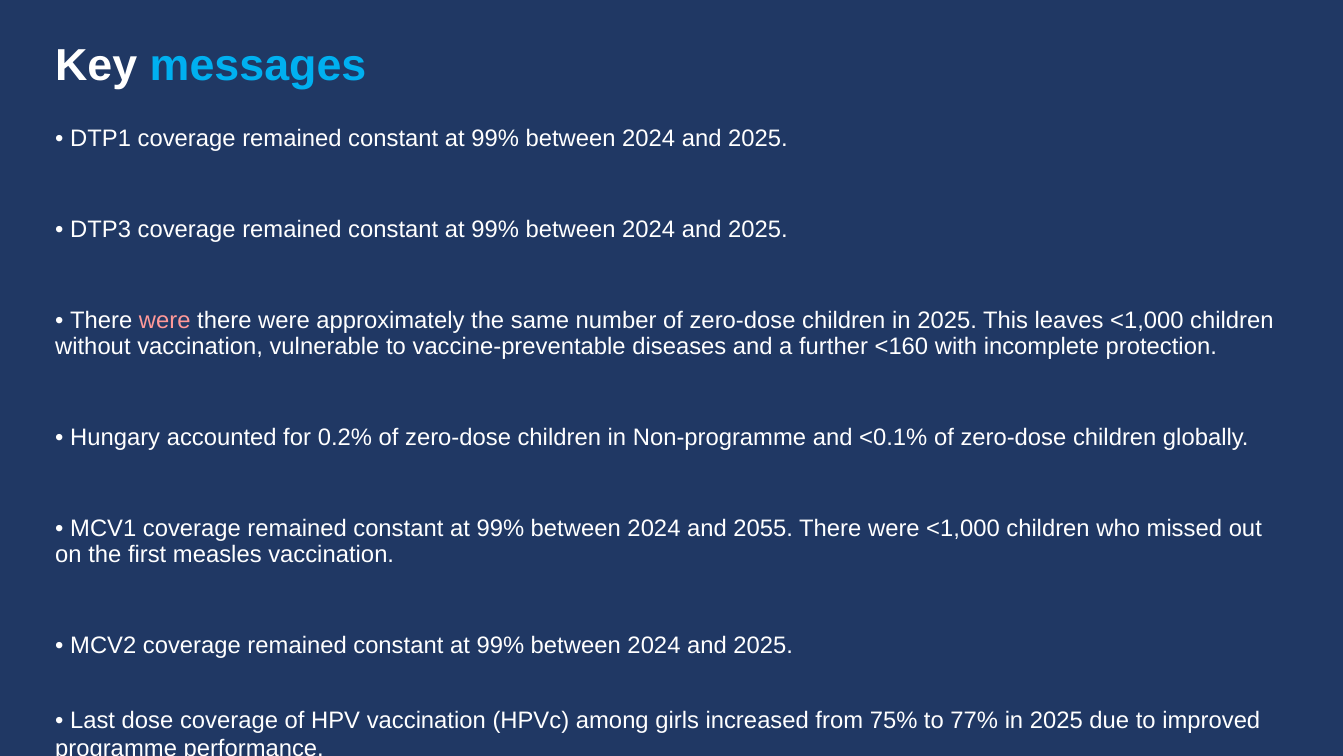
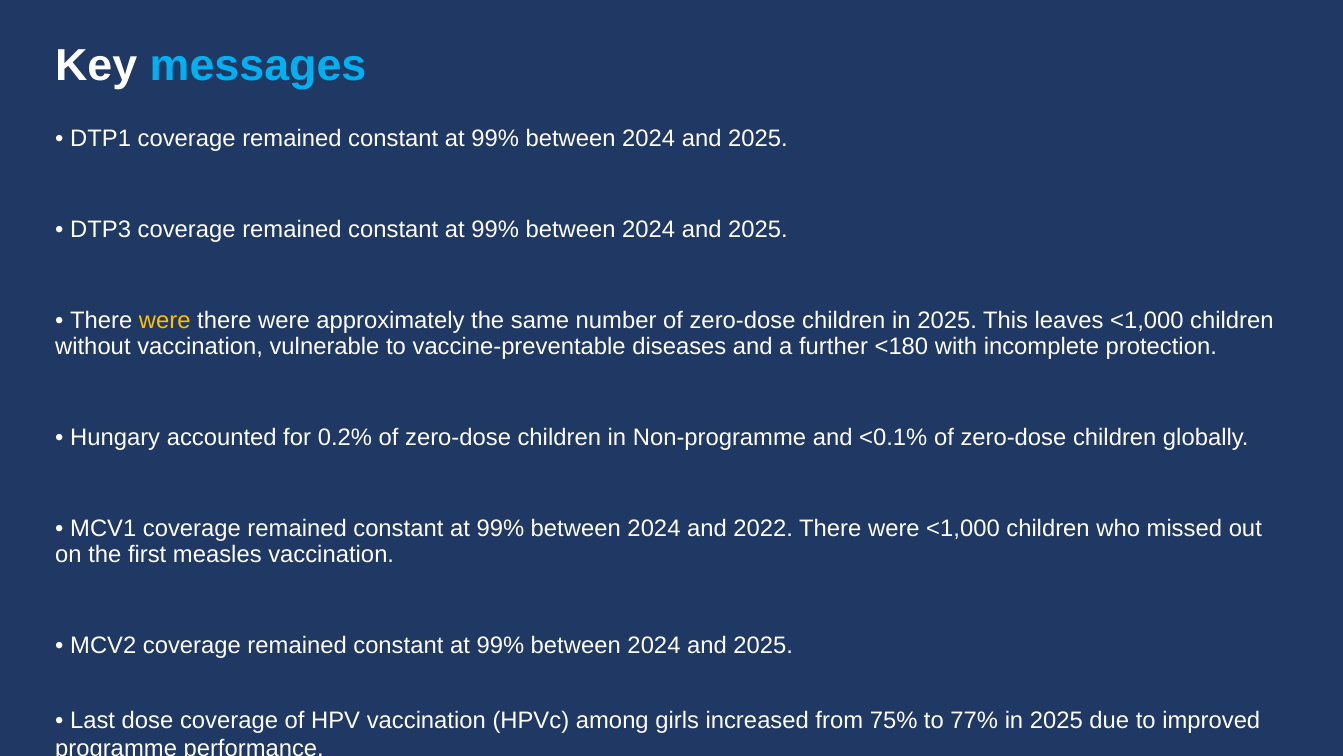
were at (165, 321) colour: pink -> yellow
<160: <160 -> <180
2055: 2055 -> 2022
